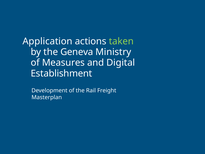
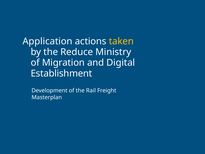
taken colour: light green -> yellow
Geneva: Geneva -> Reduce
Measures: Measures -> Migration
